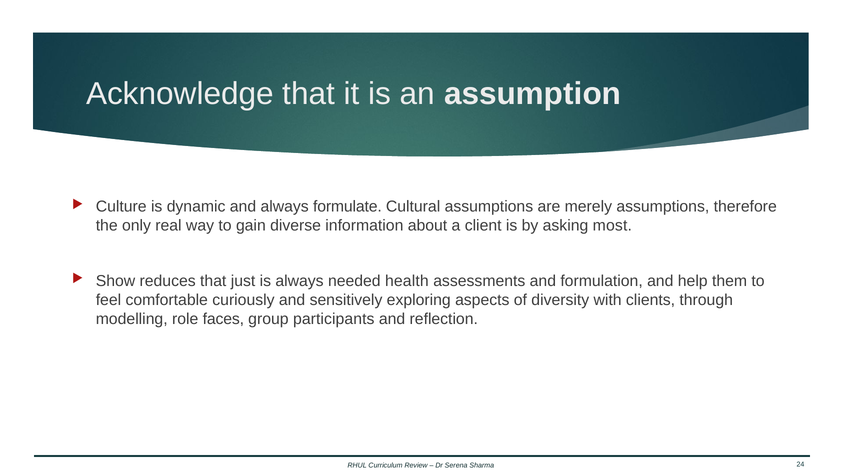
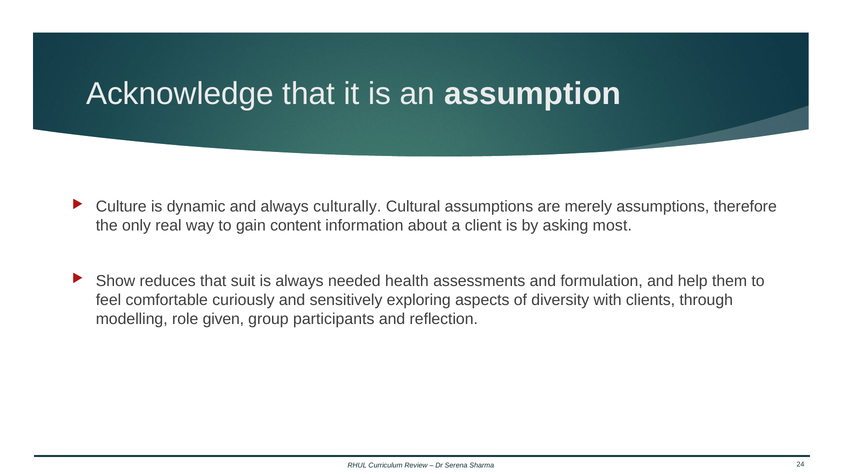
formulate: formulate -> culturally
diverse: diverse -> content
just: just -> suit
faces: faces -> given
